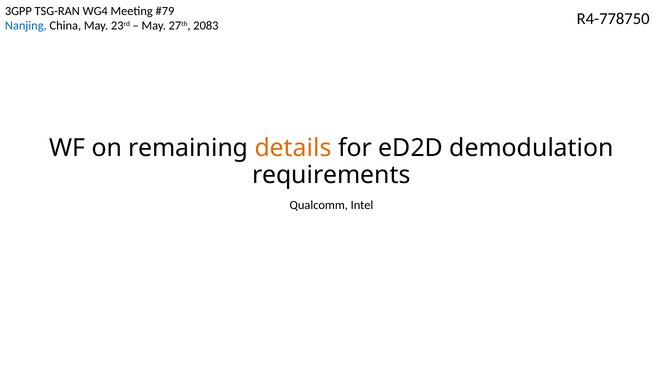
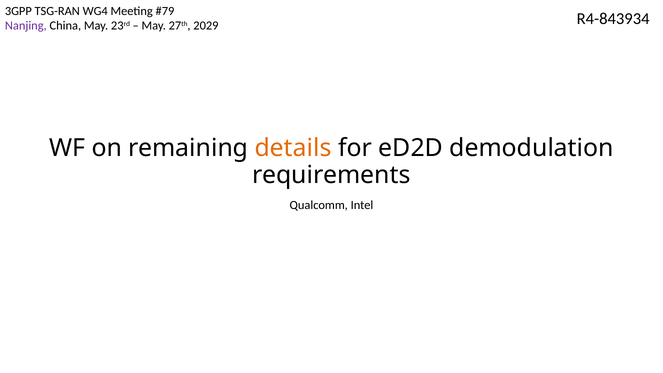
R4-778750: R4-778750 -> R4-843934
Nanjing colour: blue -> purple
2083: 2083 -> 2029
